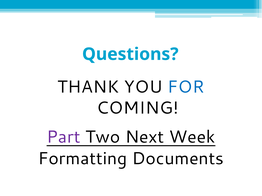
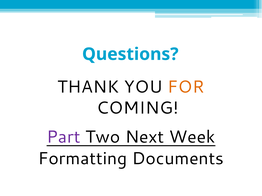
FOR colour: blue -> orange
